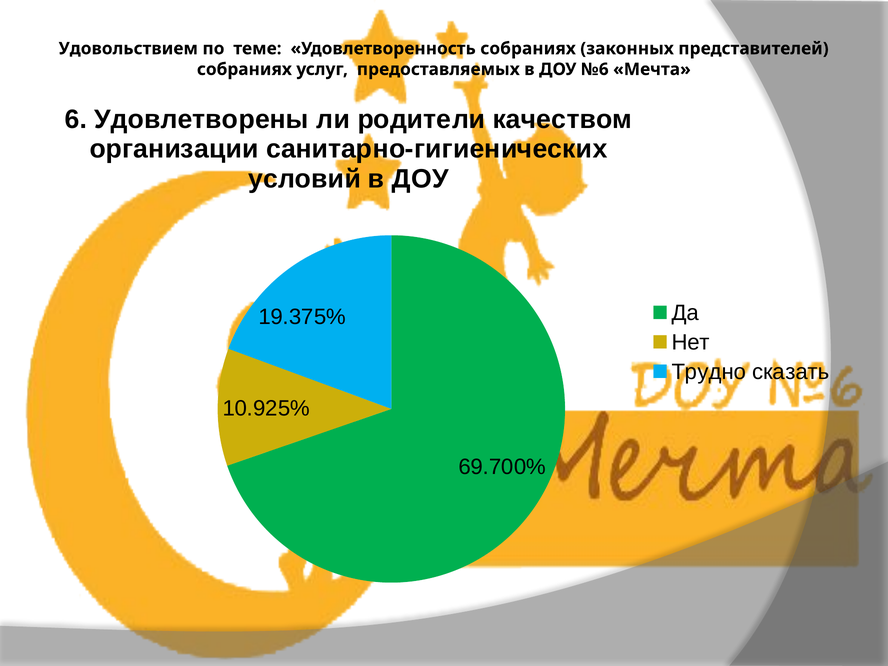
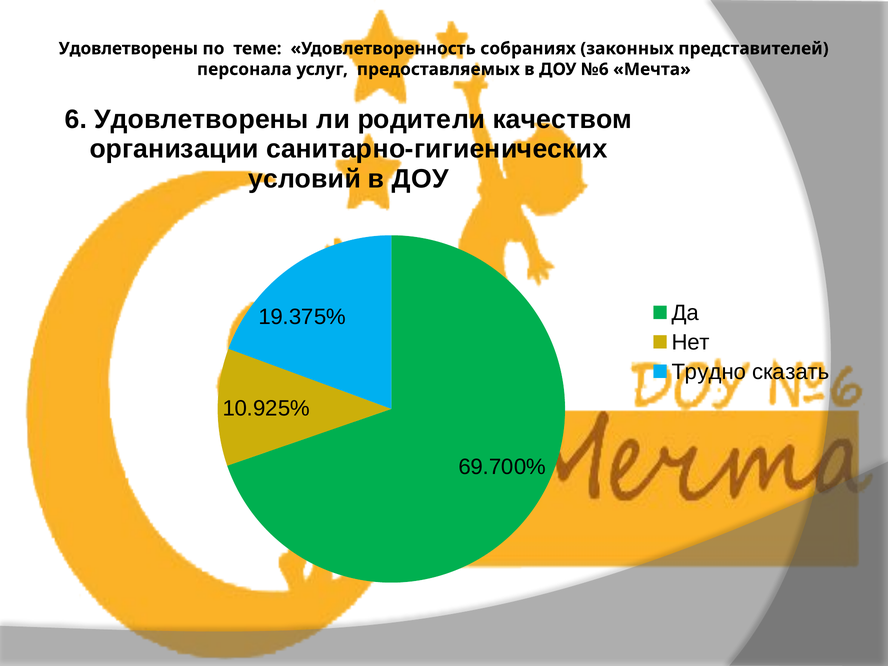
Удовольствием at (128, 49): Удовольствием -> Удовлетворены
собраниях at (244, 69): собраниях -> персонала
